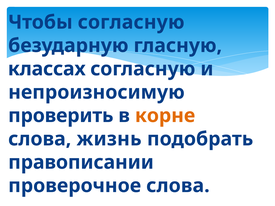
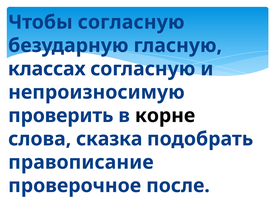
корне colour: orange -> black
жизнь: жизнь -> сказка
правописании: правописании -> правописание
проверочное слова: слова -> после
